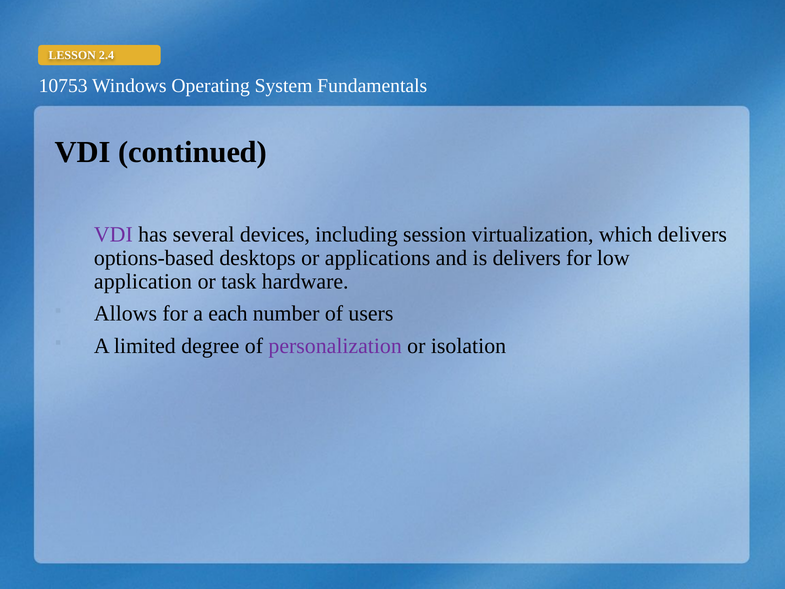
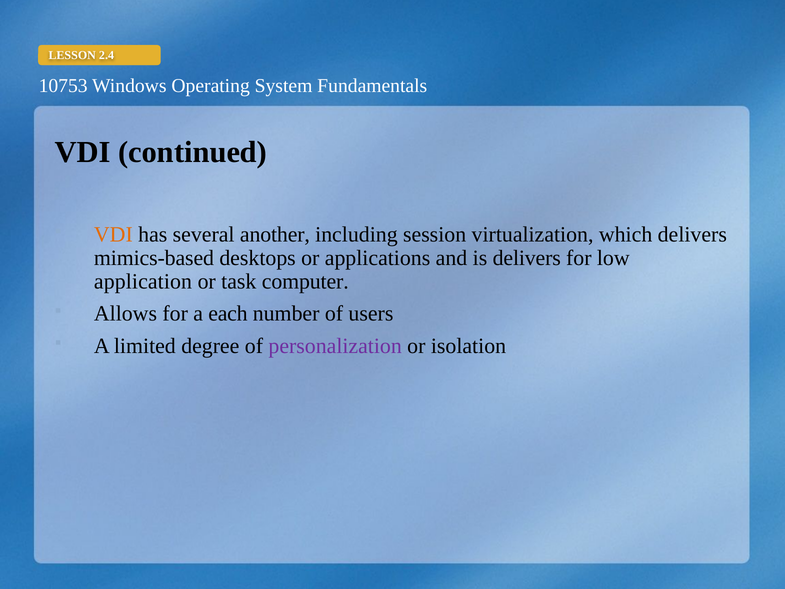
VDI at (113, 234) colour: purple -> orange
devices: devices -> another
options-based: options-based -> mimics-based
hardware: hardware -> computer
